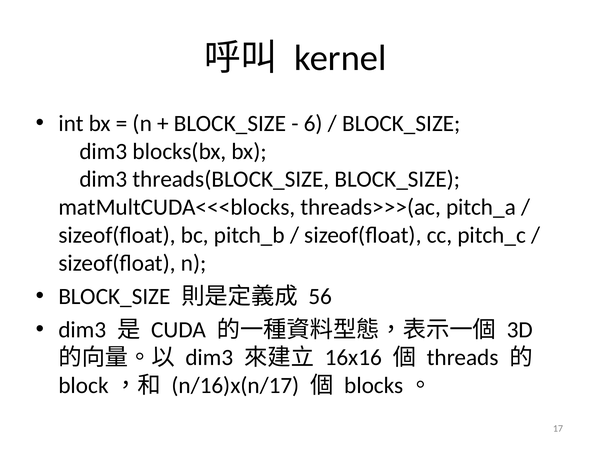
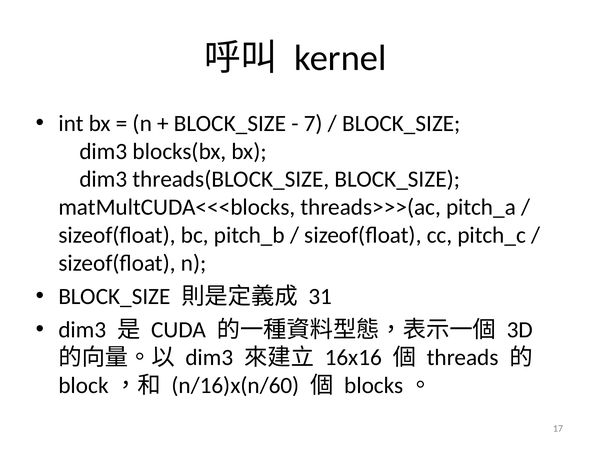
6: 6 -> 7
56: 56 -> 31
n/16)x(n/17: n/16)x(n/17 -> n/16)x(n/60
